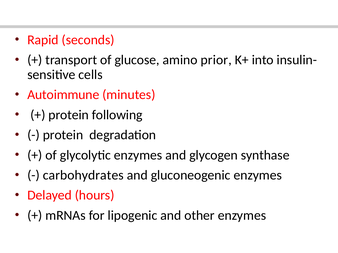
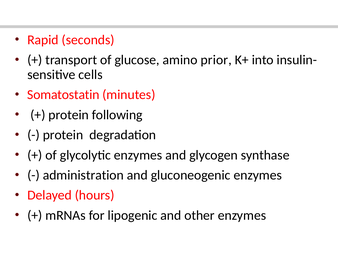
Autoimmune: Autoimmune -> Somatostatin
carbohydrates: carbohydrates -> administration
